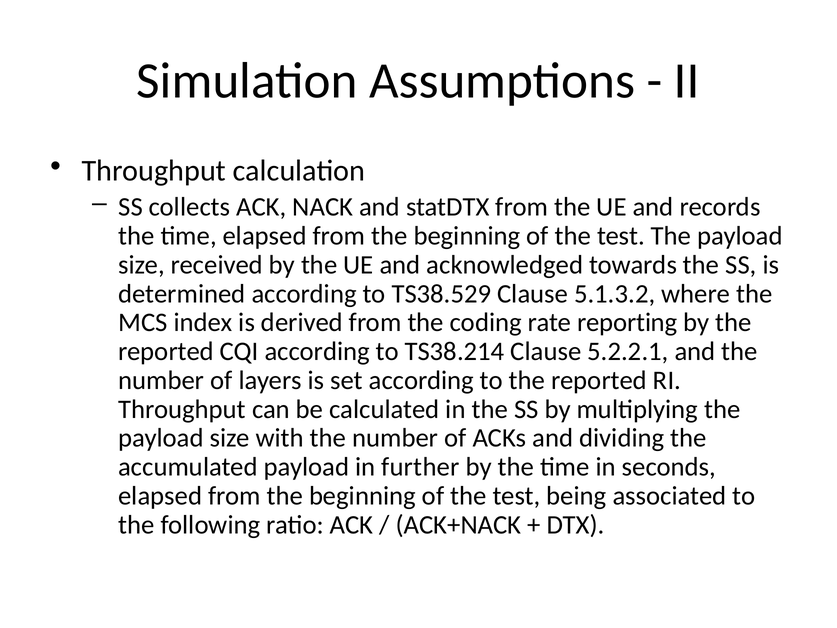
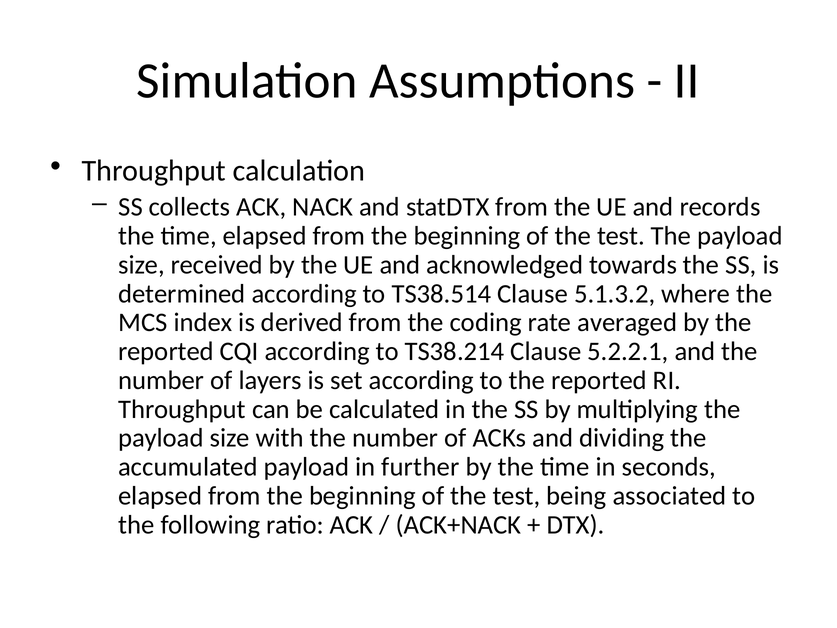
TS38.529: TS38.529 -> TS38.514
reporting: reporting -> averaged
